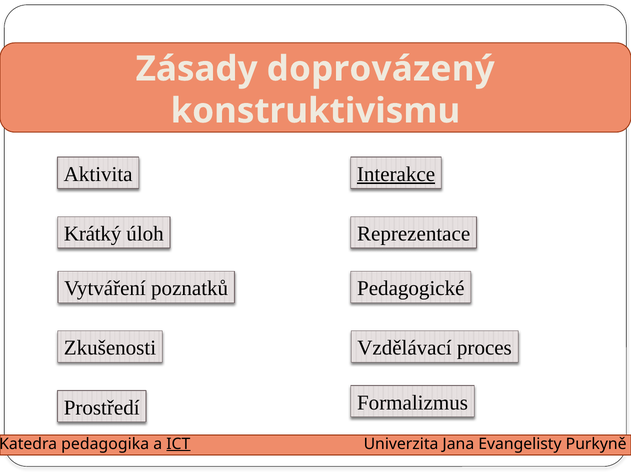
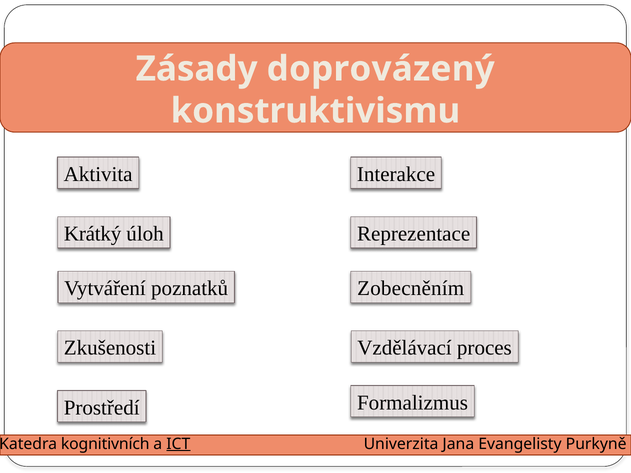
Interakce underline: present -> none
Pedagogické: Pedagogické -> Zobecněním
pedagogika: pedagogika -> kognitivních
